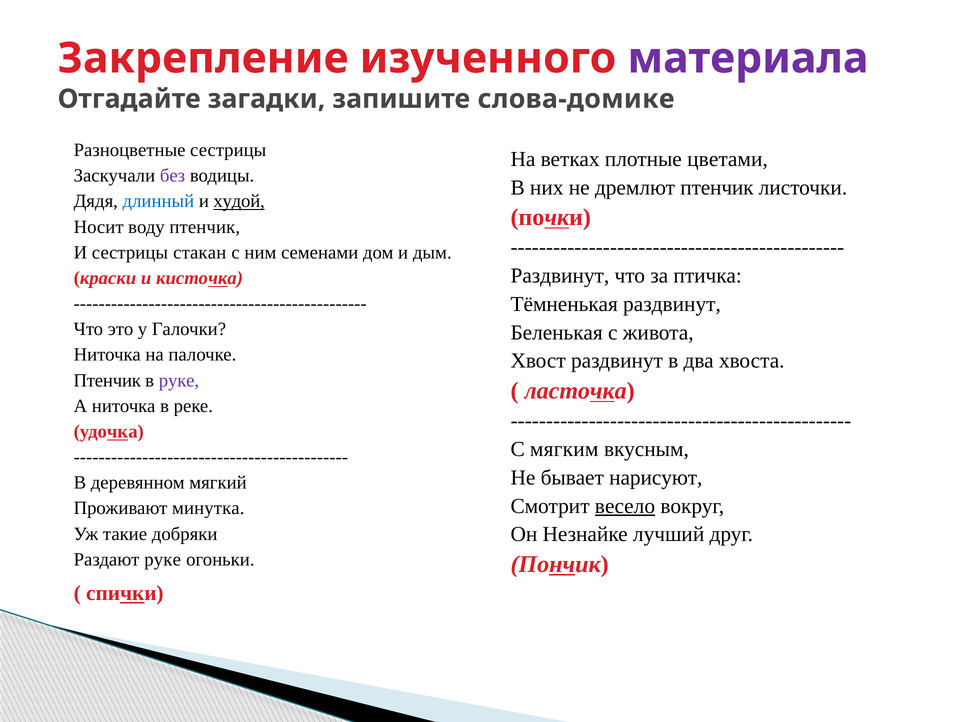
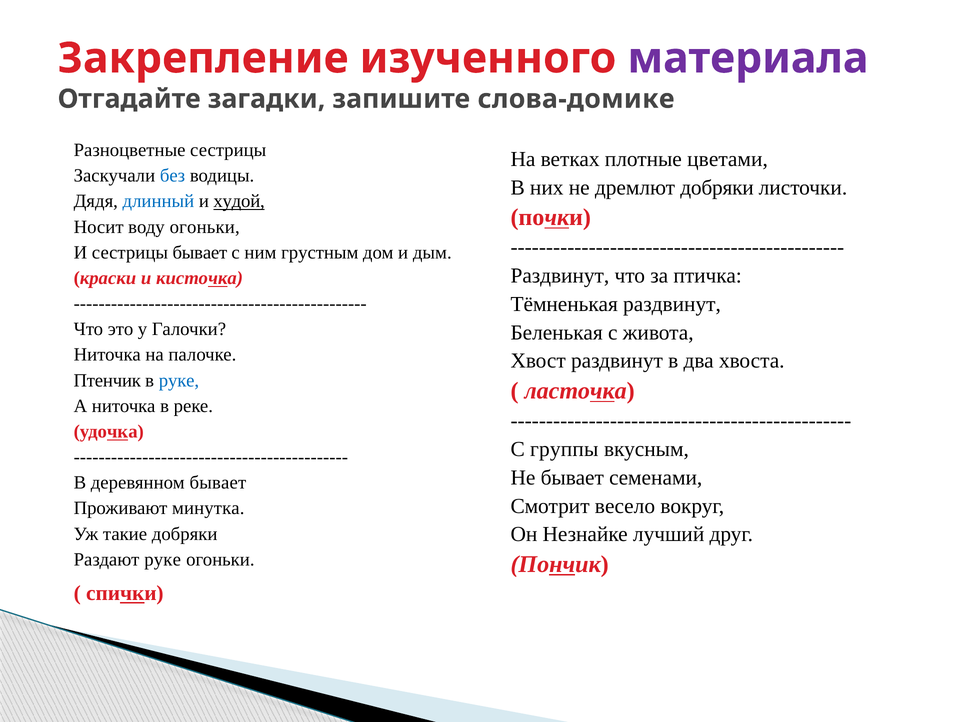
без colour: purple -> blue
дремлют птенчик: птенчик -> добряки
воду птенчик: птенчик -> огоньки
сестрицы стакан: стакан -> бывает
семенами: семенами -> грустным
руке at (179, 380) colour: purple -> blue
мягким: мягким -> группы
нарисуют: нарисуют -> семенами
деревянном мягкий: мягкий -> бывает
весело underline: present -> none
